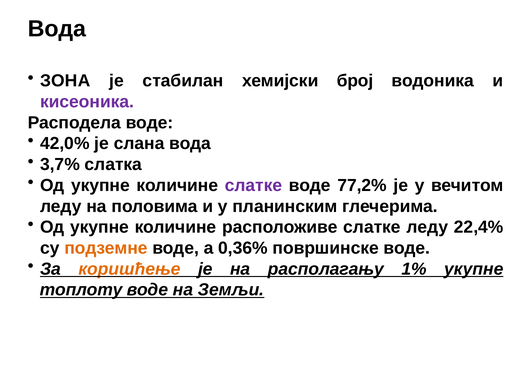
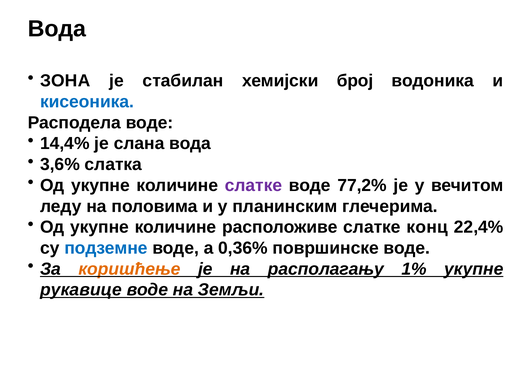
кисеоника colour: purple -> blue
42,0%: 42,0% -> 14,4%
3,7%: 3,7% -> 3,6%
слатке леду: леду -> конц
подземне colour: orange -> blue
топлоту: топлоту -> рукавице
